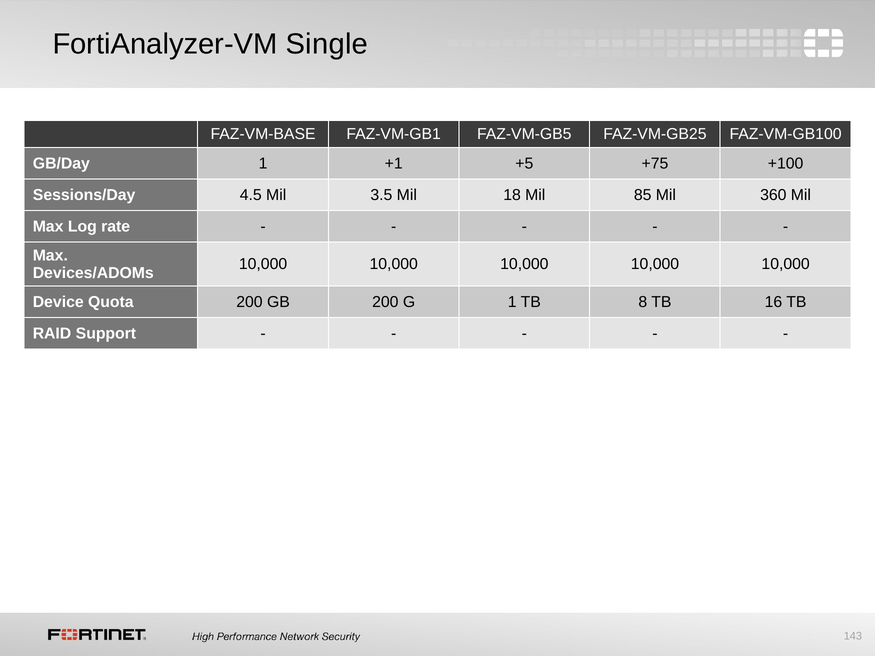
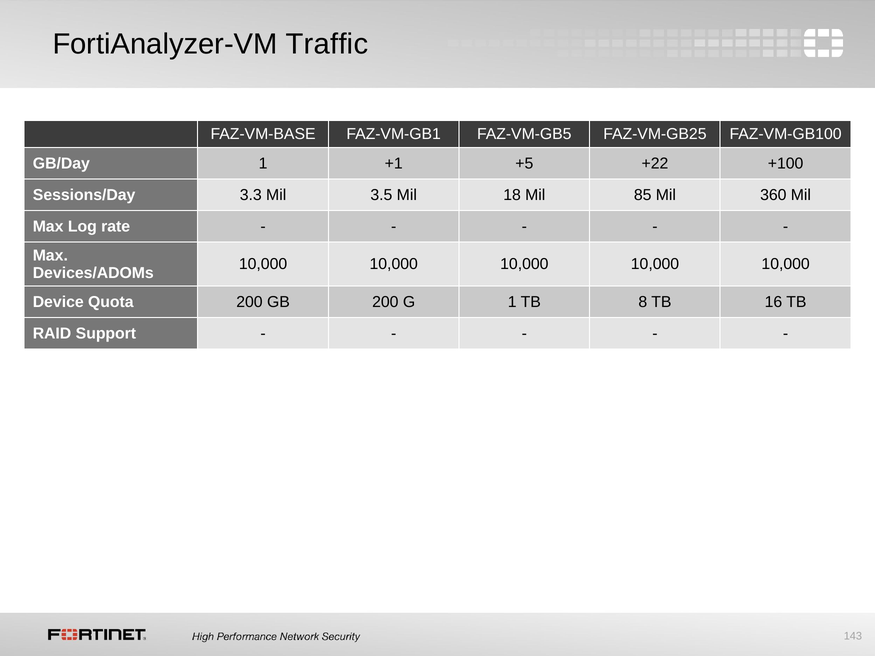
Single: Single -> Traffic
+75: +75 -> +22
4.5: 4.5 -> 3.3
